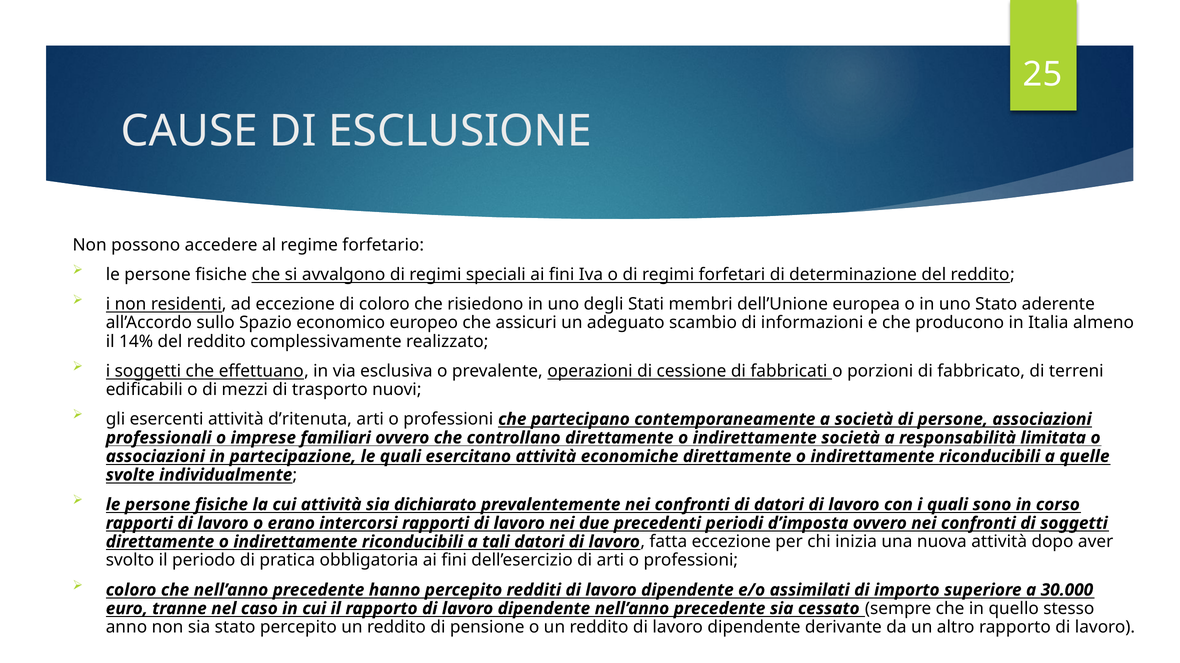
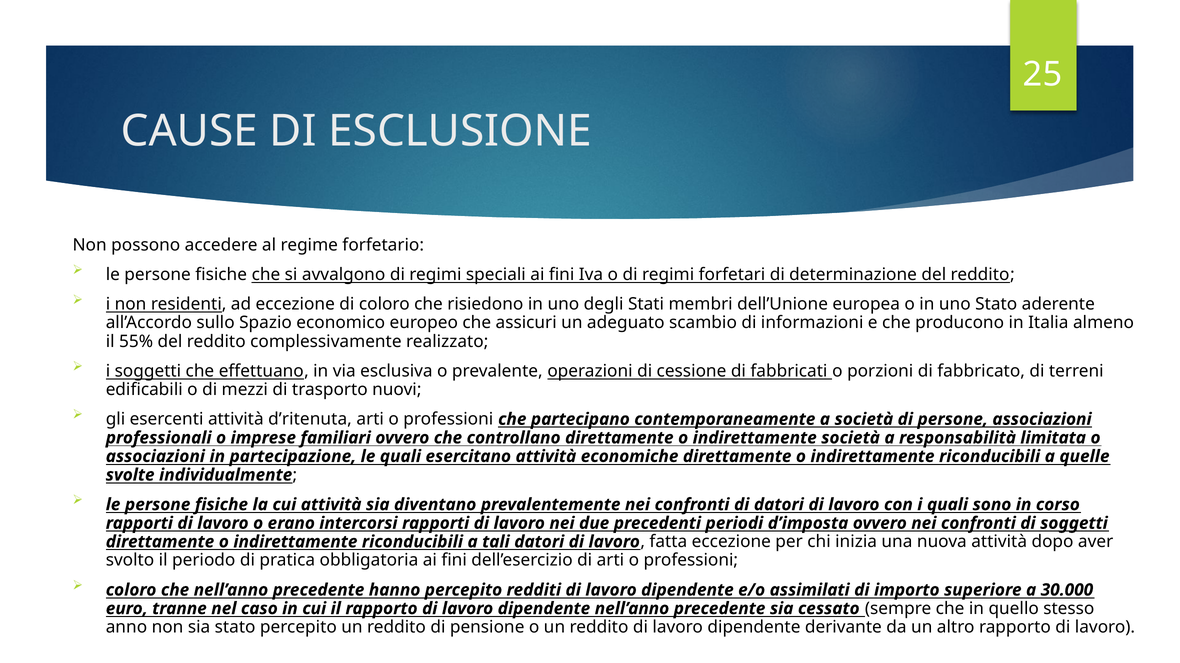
14%: 14% -> 55%
dichiarato: dichiarato -> diventano
